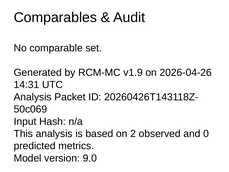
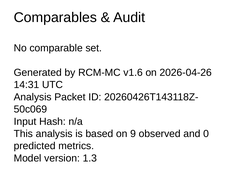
v1.9: v1.9 -> v1.6
2: 2 -> 9
9.0: 9.0 -> 1.3
